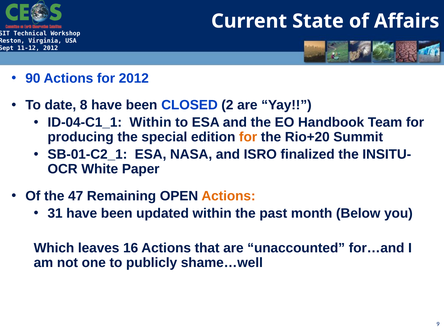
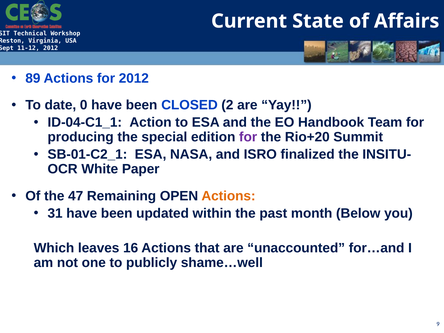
90: 90 -> 89
8: 8 -> 0
ID-04-C1_1 Within: Within -> Action
for at (248, 137) colour: orange -> purple
